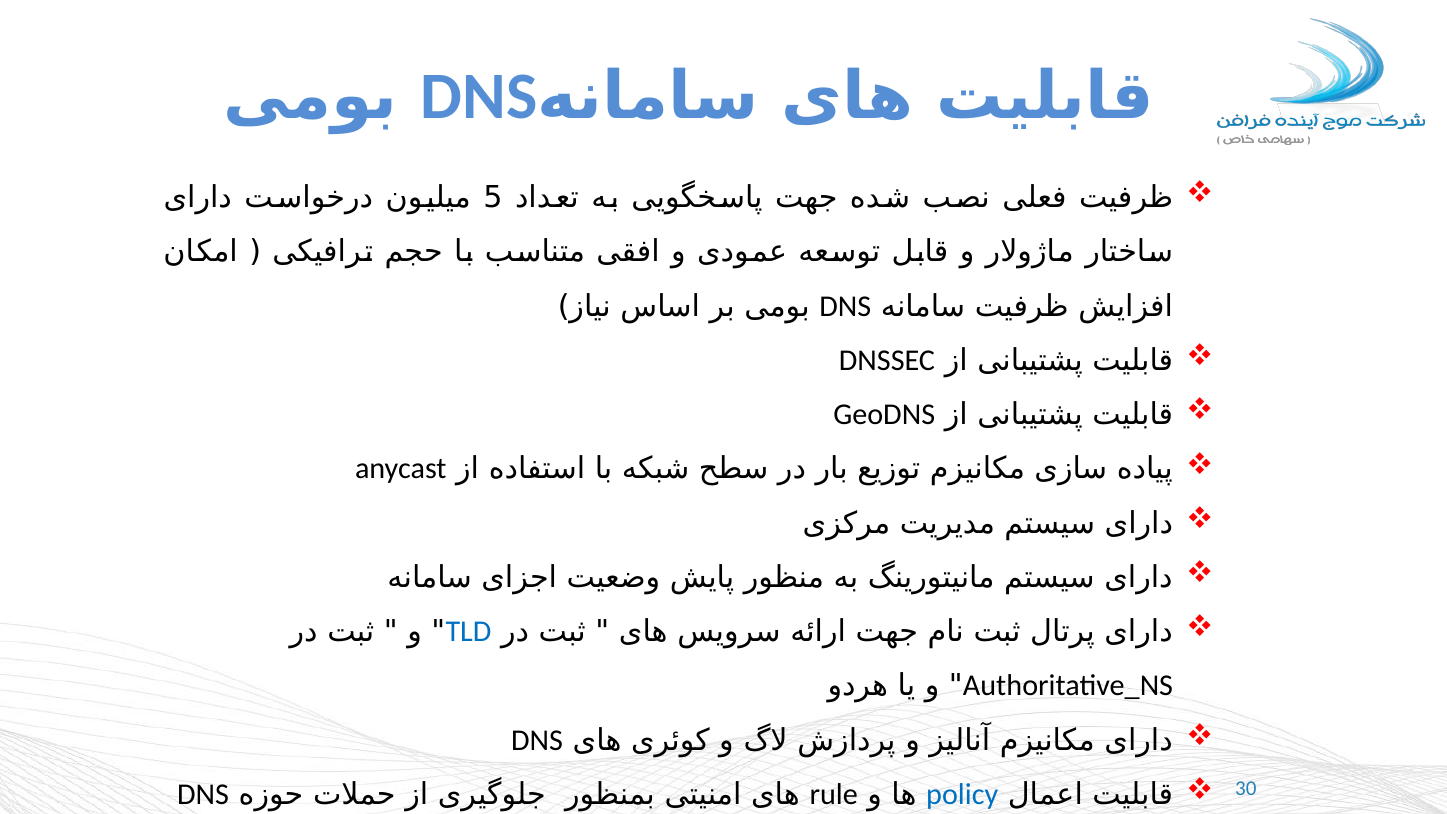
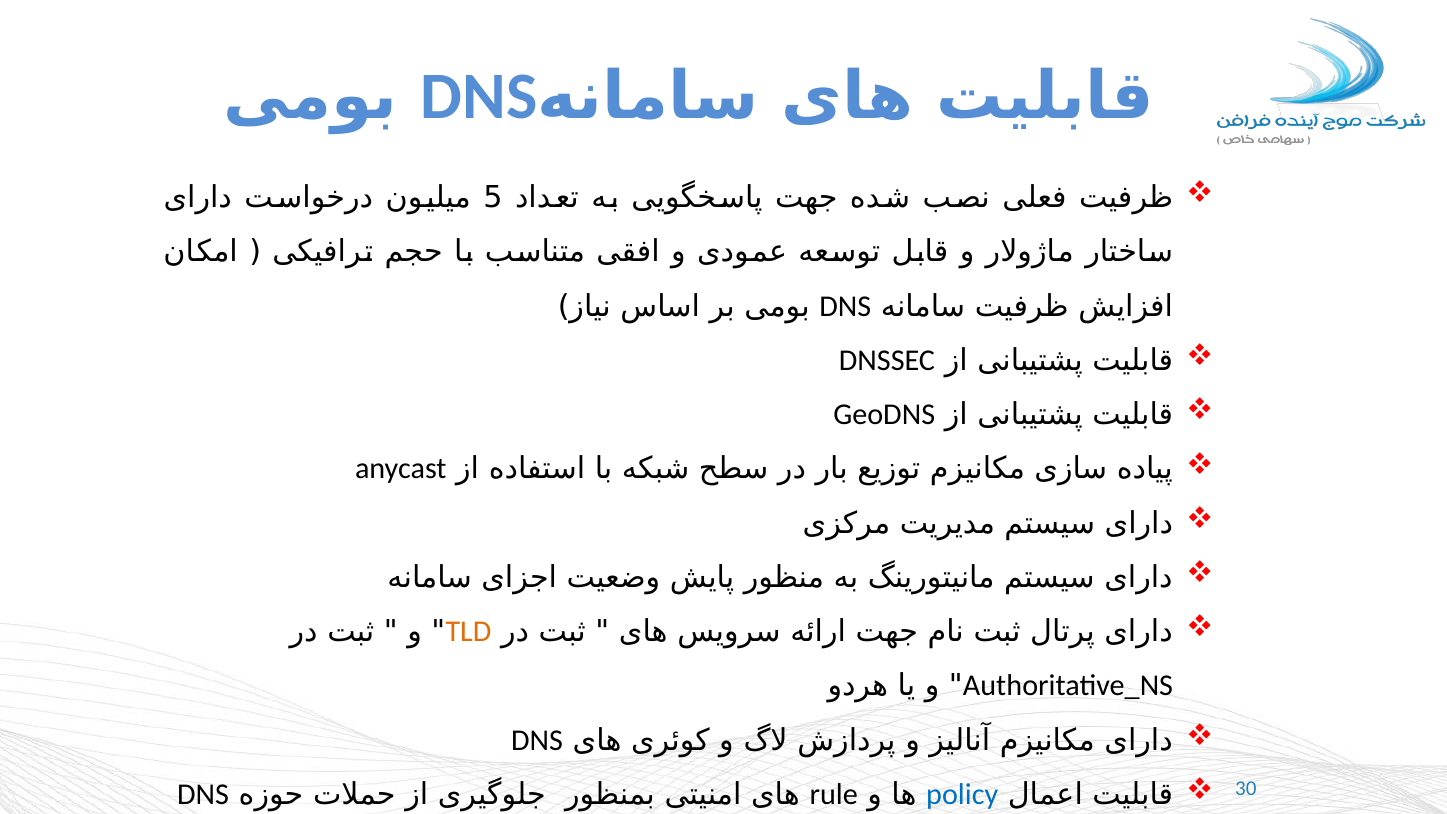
TLD colour: blue -> orange
